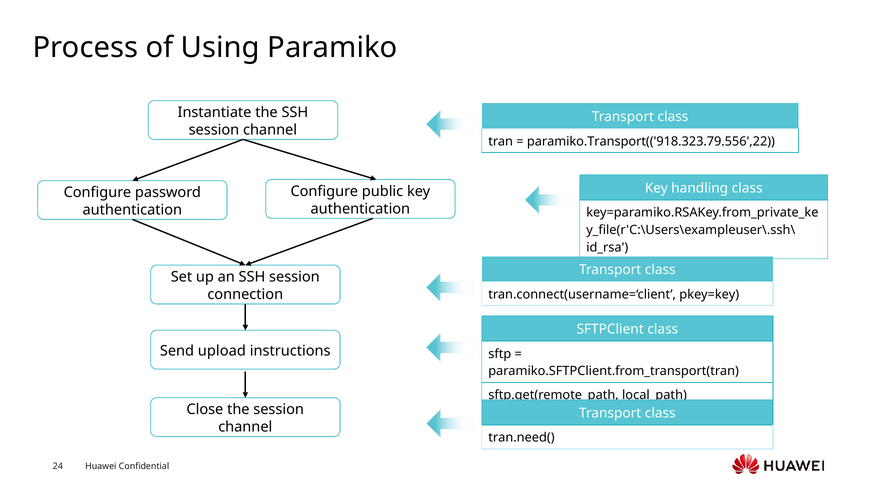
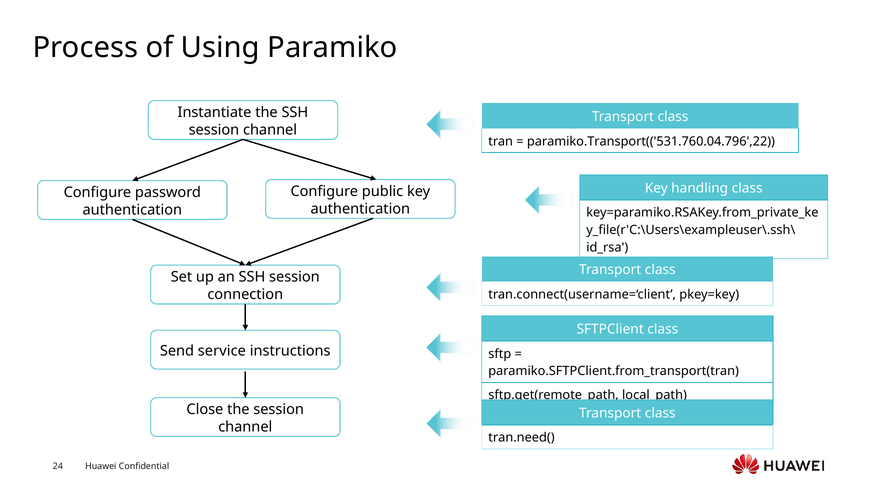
paramiko.Transport(('918.323.79.556',22: paramiko.Transport(('918.323.79.556',22 -> paramiko.Transport(('531.760.04.796',22
upload: upload -> service
